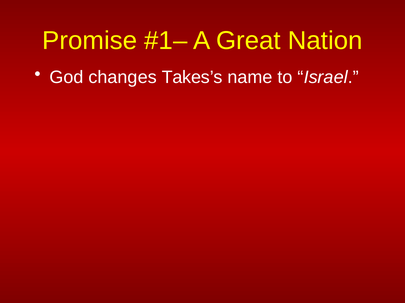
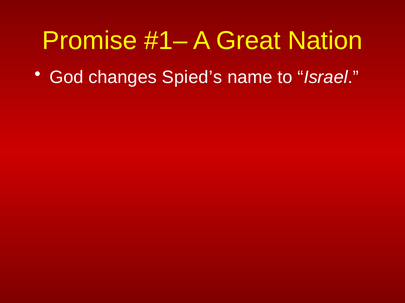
Takes’s: Takes’s -> Spied’s
